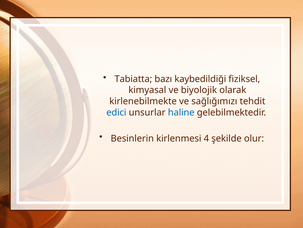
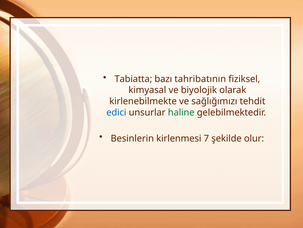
kaybedildiği: kaybedildiği -> tahribatının
haline colour: blue -> green
4: 4 -> 7
